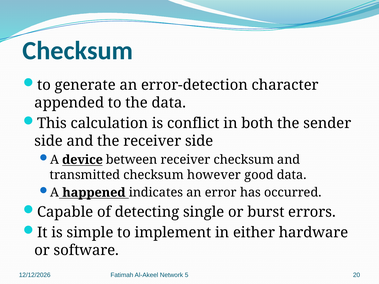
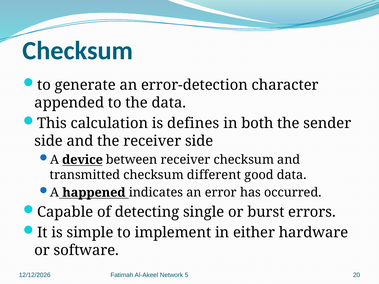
conflict: conflict -> defines
however: however -> different
